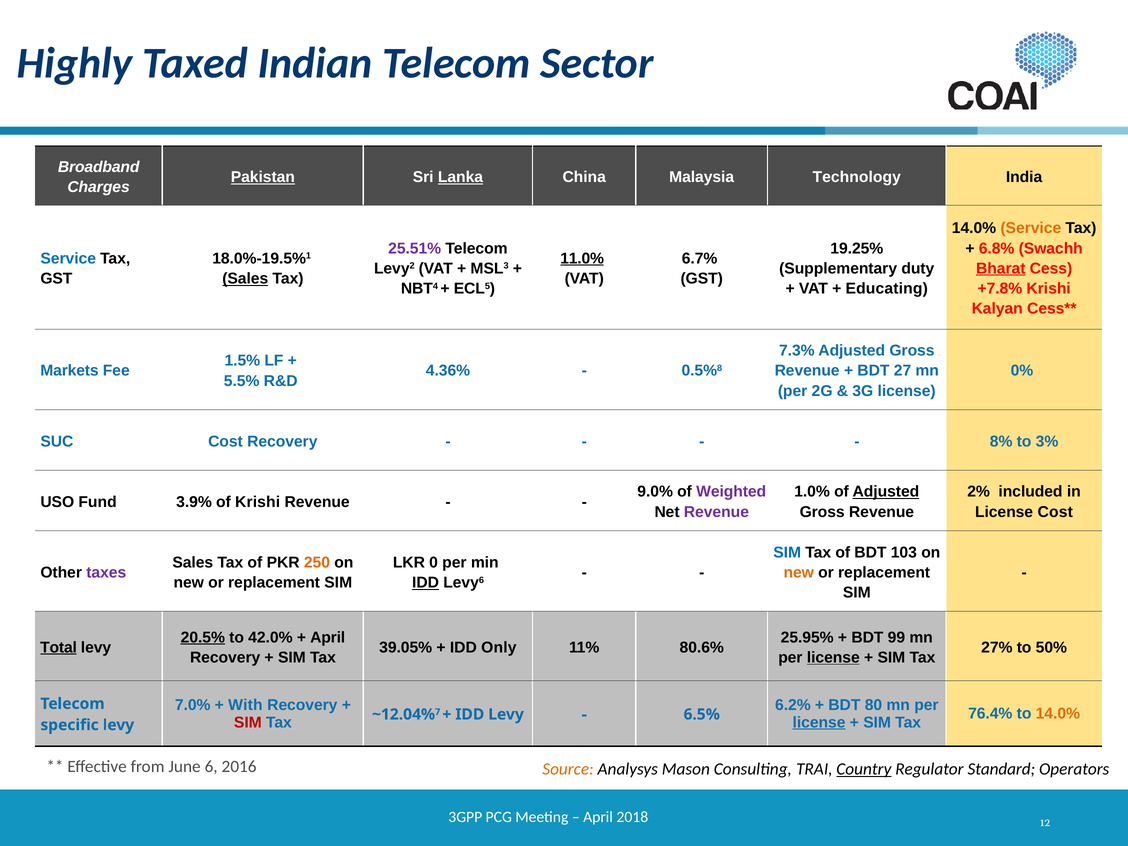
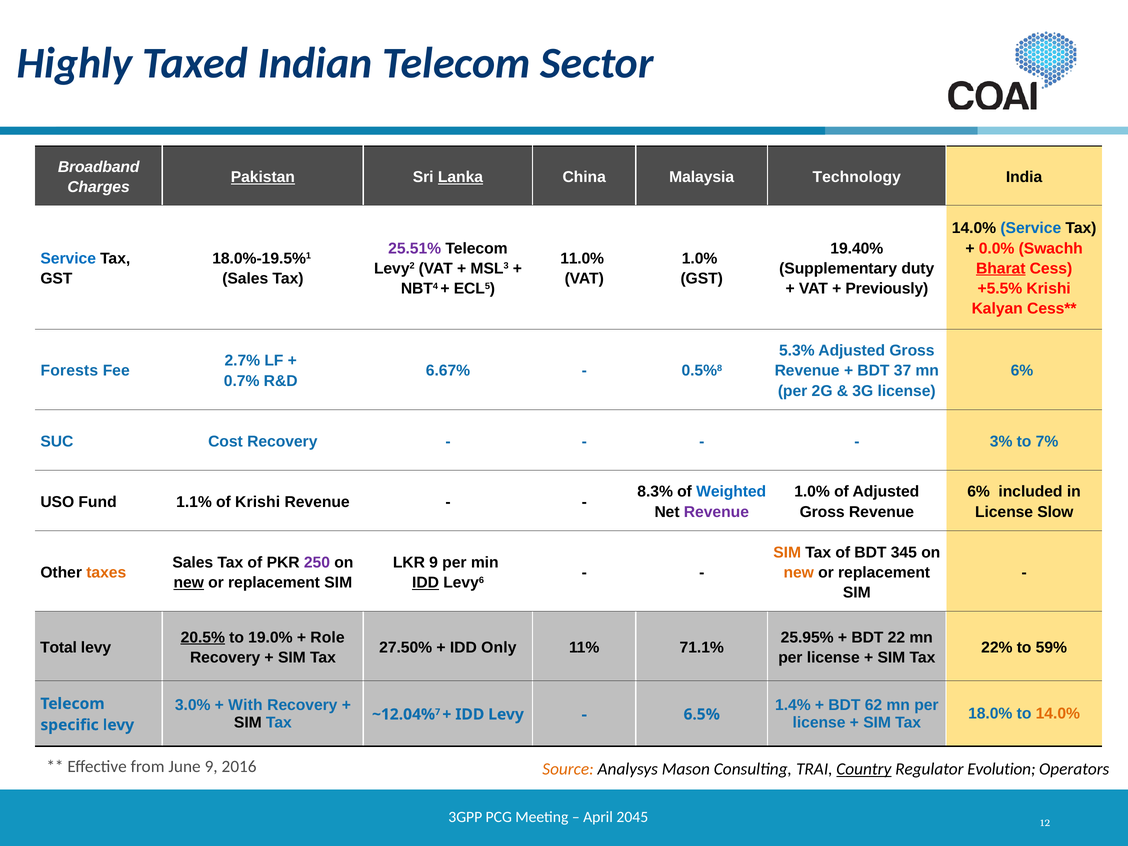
Service at (1031, 228) colour: orange -> blue
19.25%: 19.25% -> 19.40%
6.8%: 6.8% -> 0.0%
11.0% underline: present -> none
6.7% at (700, 258): 6.7% -> 1.0%
Sales at (245, 279) underline: present -> none
Educating: Educating -> Previously
+7.8%: +7.8% -> +5.5%
7.3%: 7.3% -> 5.3%
1.5%: 1.5% -> 2.7%
Markets: Markets -> Forests
4.36%: 4.36% -> 6.67%
27: 27 -> 37
0% at (1022, 371): 0% -> 6%
5.5%: 5.5% -> 0.7%
8%: 8% -> 3%
3%: 3% -> 7%
9.0%: 9.0% -> 8.3%
Weighted colour: purple -> blue
Adjusted at (886, 492) underline: present -> none
2% at (979, 492): 2% -> 6%
3.9%: 3.9% -> 1.1%
License Cost: Cost -> Slow
SIM at (787, 552) colour: blue -> orange
103: 103 -> 345
250 colour: orange -> purple
LKR 0: 0 -> 9
taxes colour: purple -> orange
new at (189, 583) underline: none -> present
42.0%: 42.0% -> 19.0%
April at (328, 637): April -> Role
99: 99 -> 22
Total underline: present -> none
39.05%: 39.05% -> 27.50%
80.6%: 80.6% -> 71.1%
27%: 27% -> 22%
50%: 50% -> 59%
license at (833, 658) underline: present -> none
7.0%: 7.0% -> 3.0%
6.2%: 6.2% -> 1.4%
80: 80 -> 62
76.4%: 76.4% -> 18.0%
SIM at (248, 722) colour: red -> black
license at (819, 722) underline: present -> none
June 6: 6 -> 9
Standard: Standard -> Evolution
2018: 2018 -> 2045
